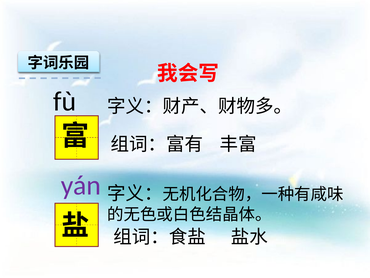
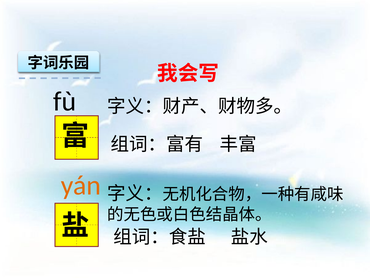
yán colour: purple -> orange
